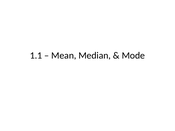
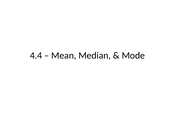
1.1: 1.1 -> 4.4
